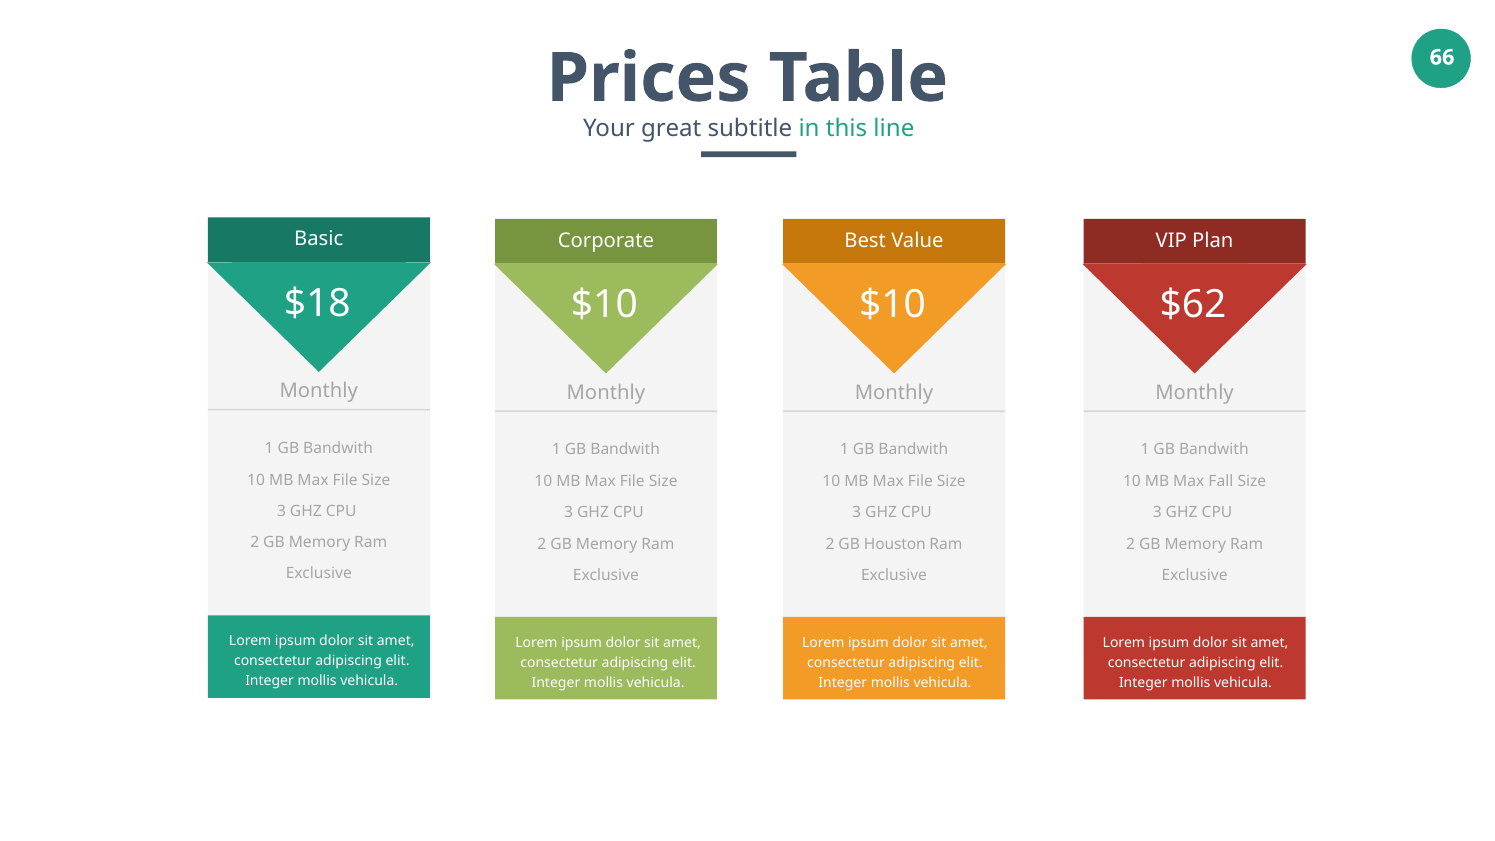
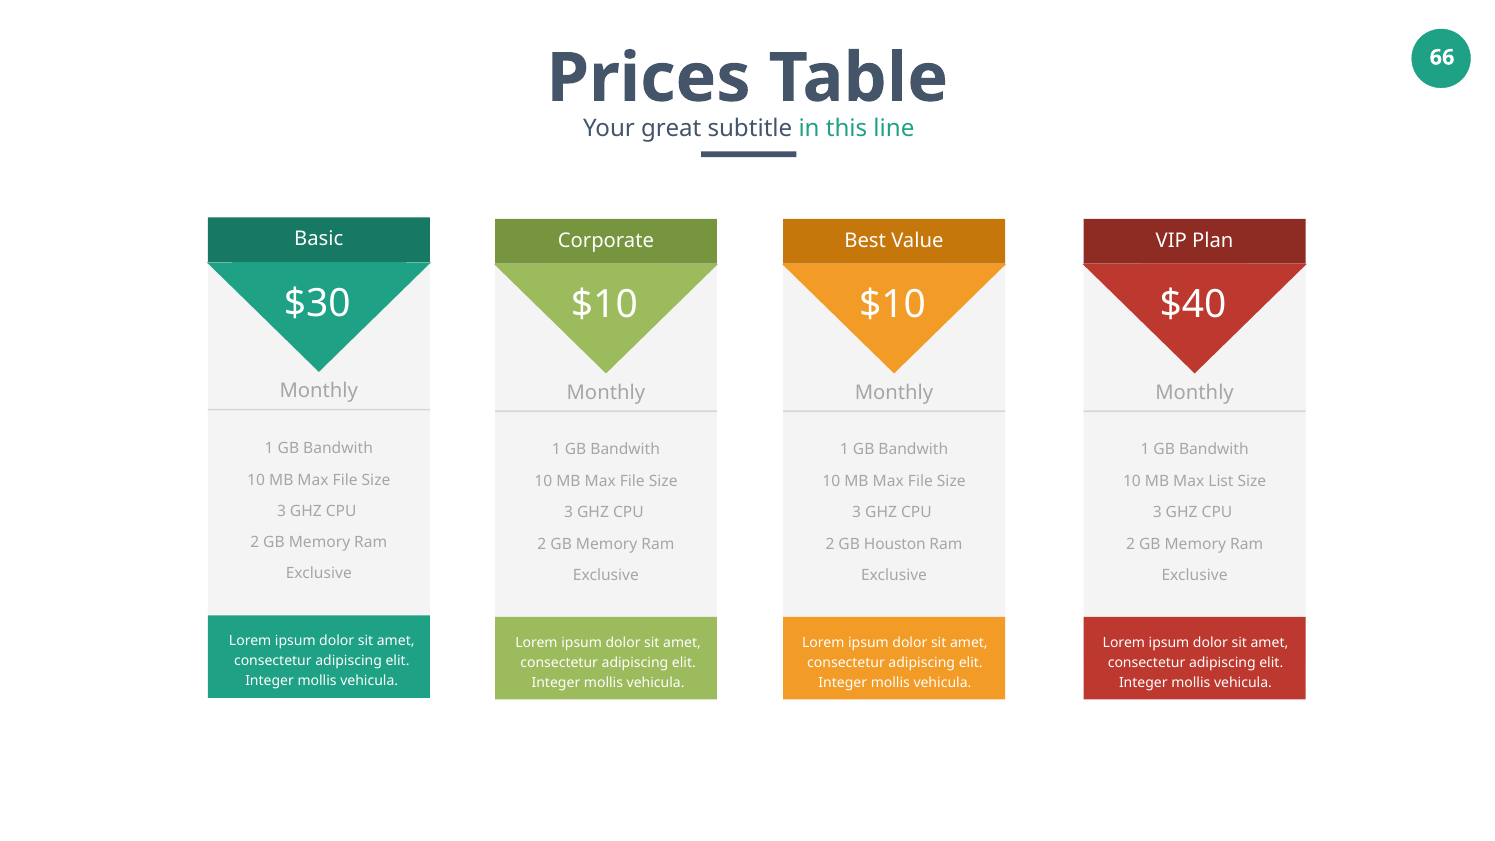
$18: $18 -> $30
$62: $62 -> $40
Fall: Fall -> List
